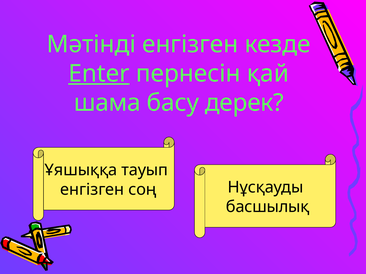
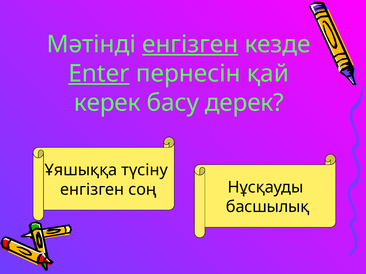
енгізген at (190, 44) underline: none -> present
шама: шама -> керек
тауып: тауып -> түсіну
